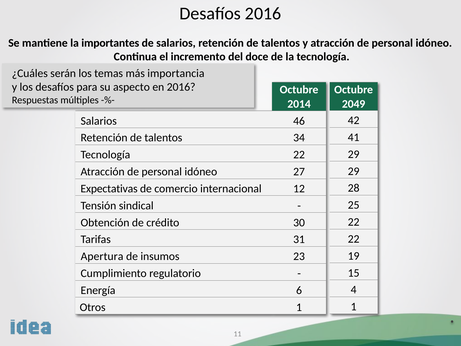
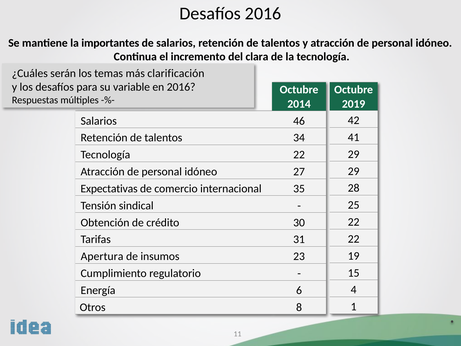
doce: doce -> clara
importancia: importancia -> clarificación
aspecto: aspecto -> variable
2049: 2049 -> 2019
12: 12 -> 35
Otros 1: 1 -> 8
